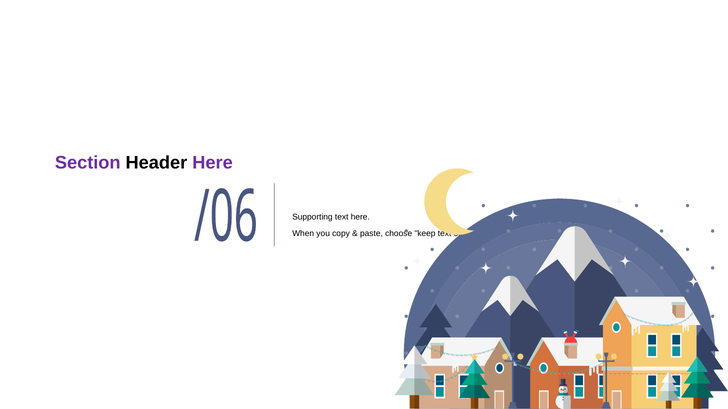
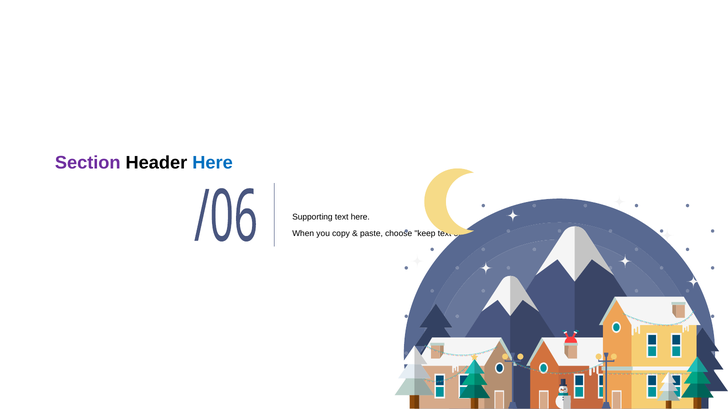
Here at (213, 163) colour: purple -> blue
